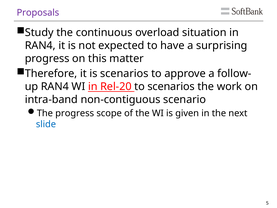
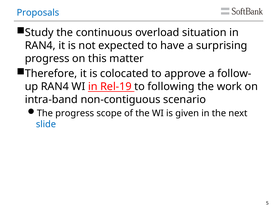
Proposals colour: purple -> blue
is scenarios: scenarios -> colocated
Rel-20: Rel-20 -> Rel-19
to scenarios: scenarios -> following
